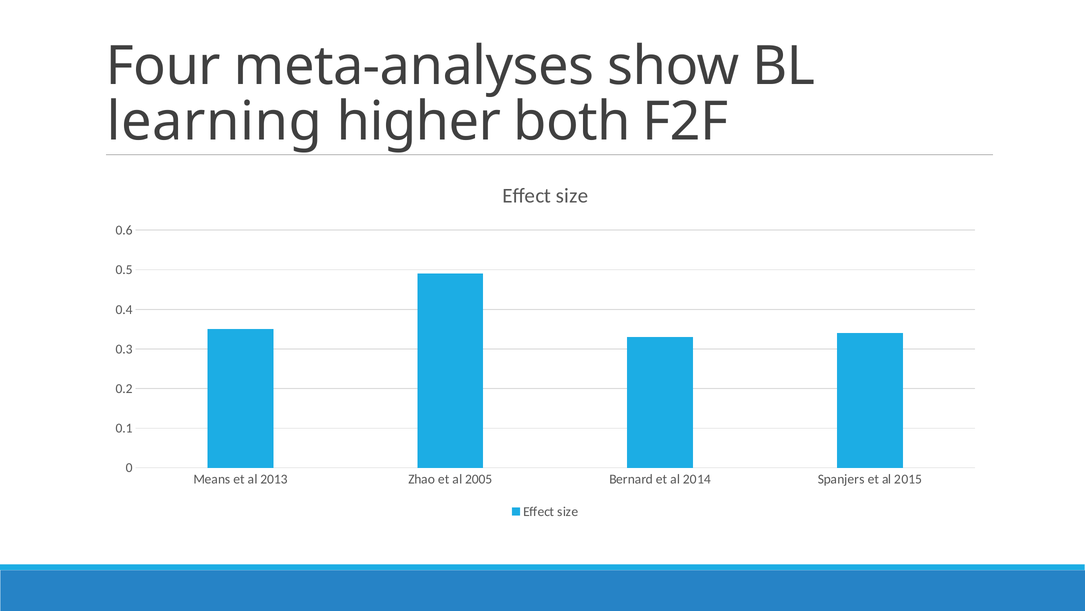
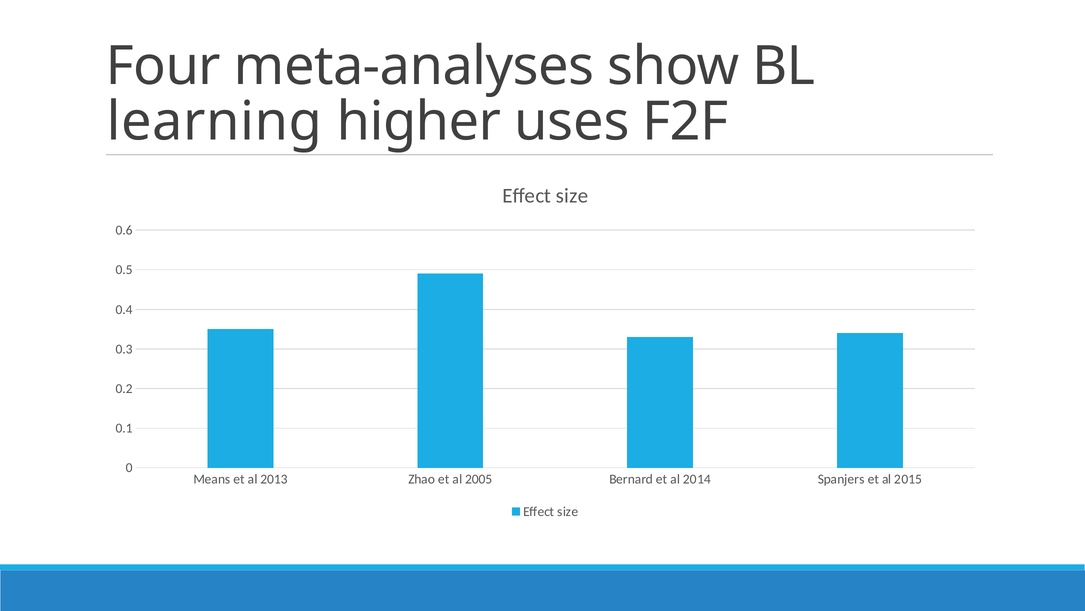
both: both -> uses
